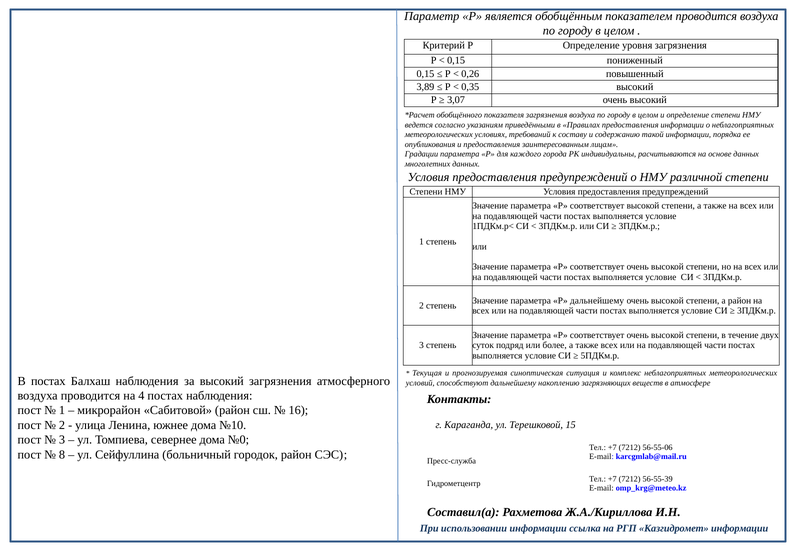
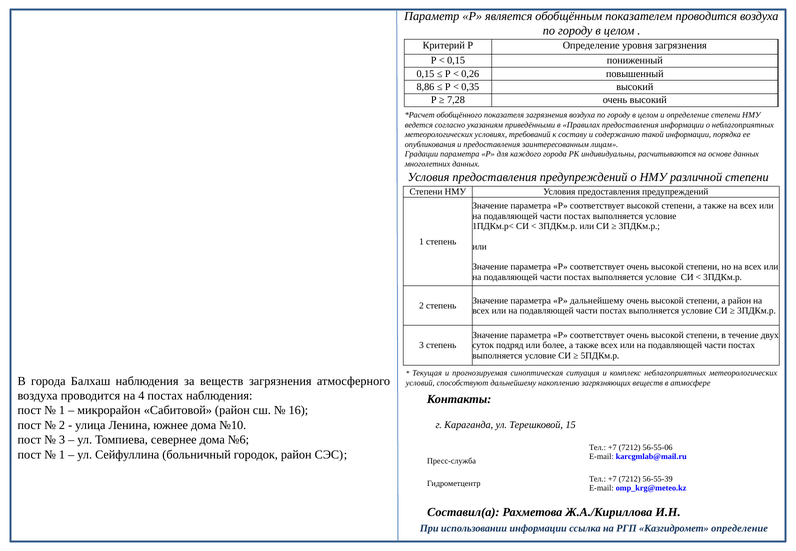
3,89: 3,89 -> 8,86
3,07: 3,07 -> 7,28
В постах: постах -> города
за высокий: высокий -> веществ
№0: №0 -> №6
8 at (62, 455): 8 -> 1
Казгидромет информации: информации -> определение
